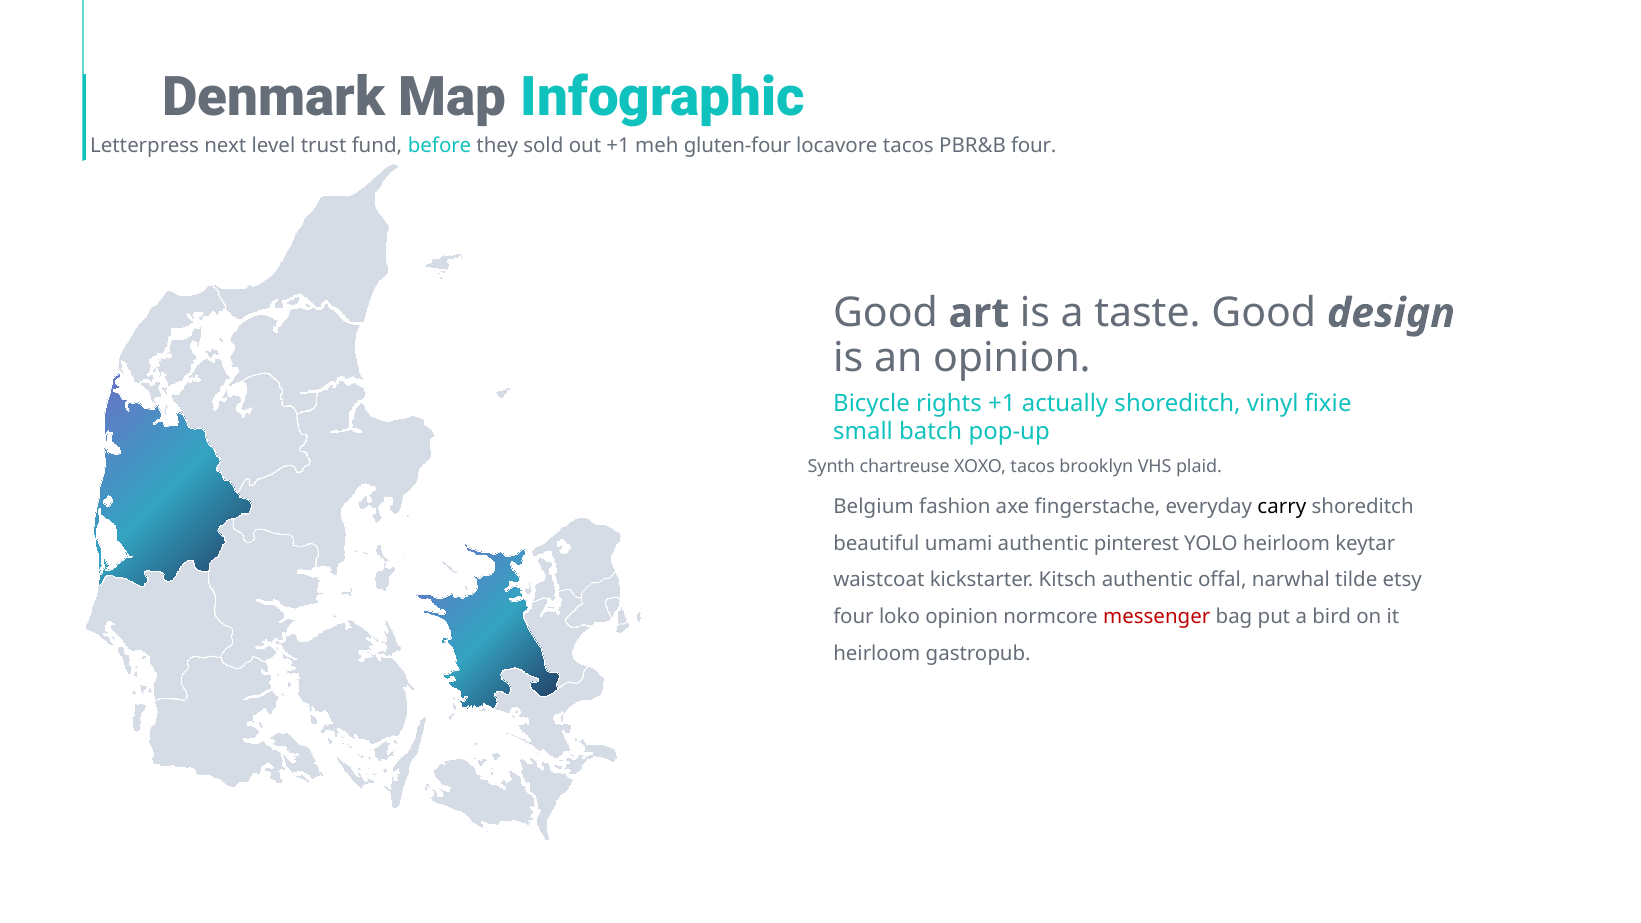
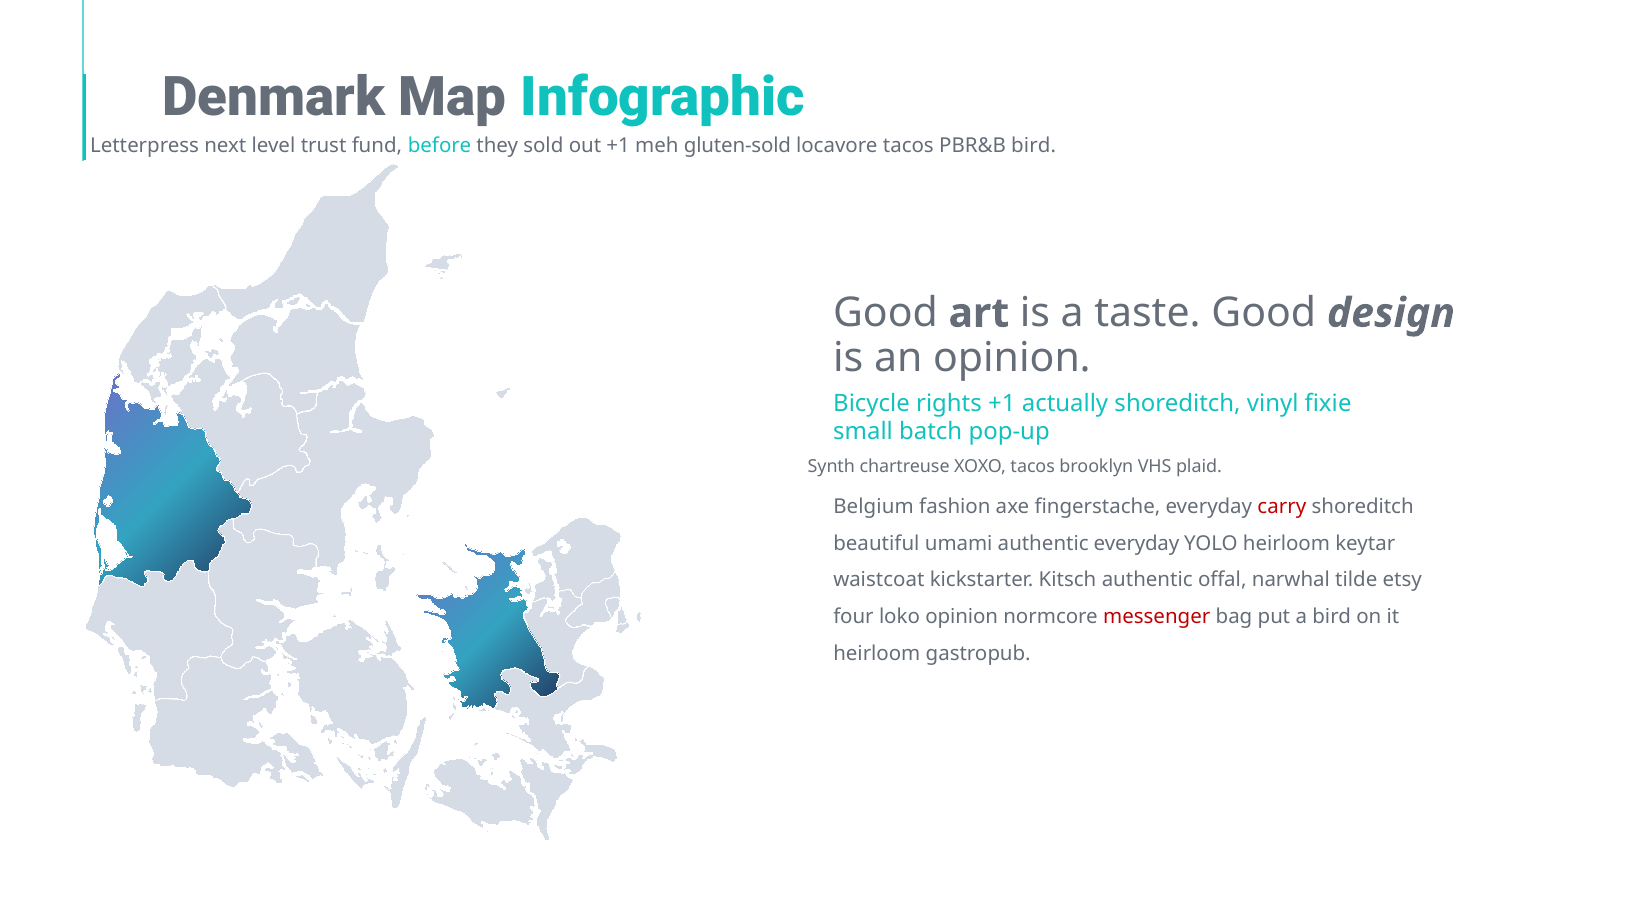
gluten-four: gluten-four -> gluten-sold
PBR&B four: four -> bird
carry colour: black -> red
authentic pinterest: pinterest -> everyday
